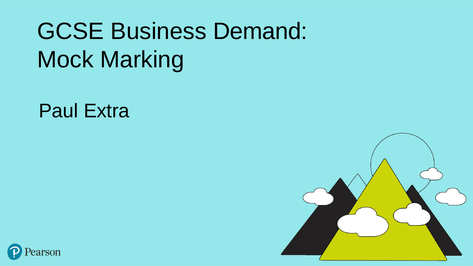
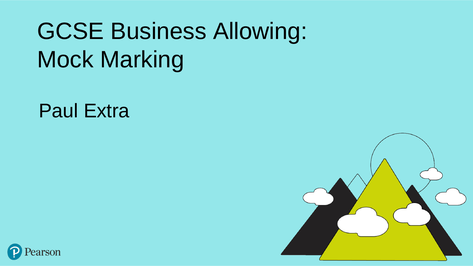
Demand: Demand -> Allowing
